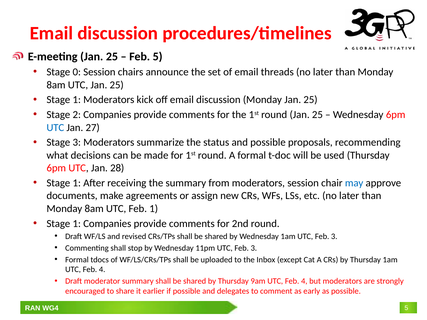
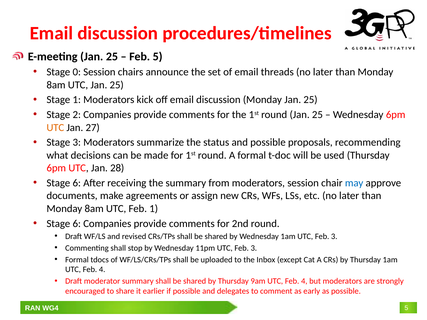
UTC at (55, 128) colour: blue -> orange
1 at (77, 183): 1 -> 6
1 at (77, 224): 1 -> 6
